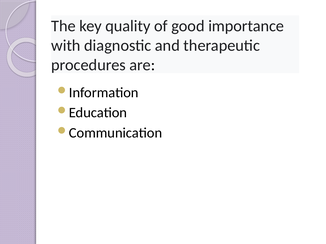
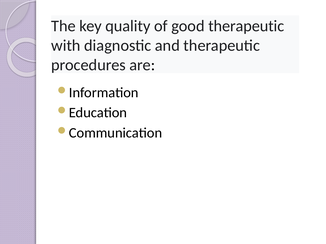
good importance: importance -> therapeutic
